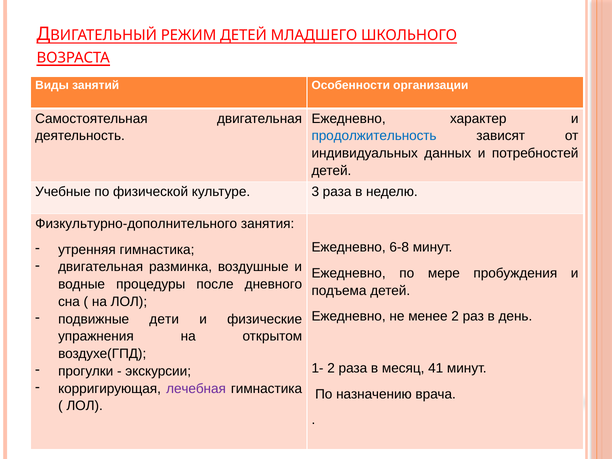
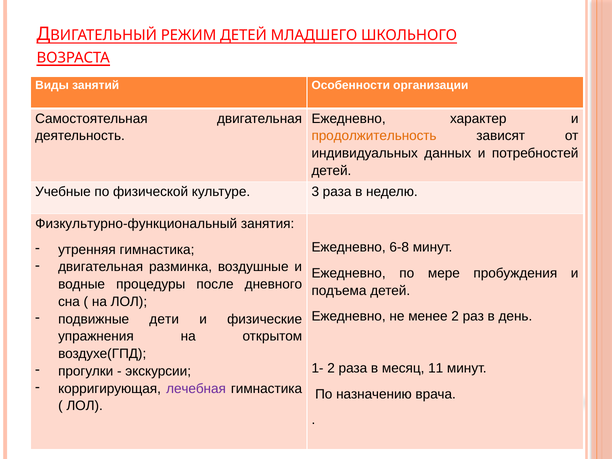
продолжительность colour: blue -> orange
Физкультурно-дополнительного: Физкультурно-дополнительного -> Физкультурно-функциональный
41: 41 -> 11
